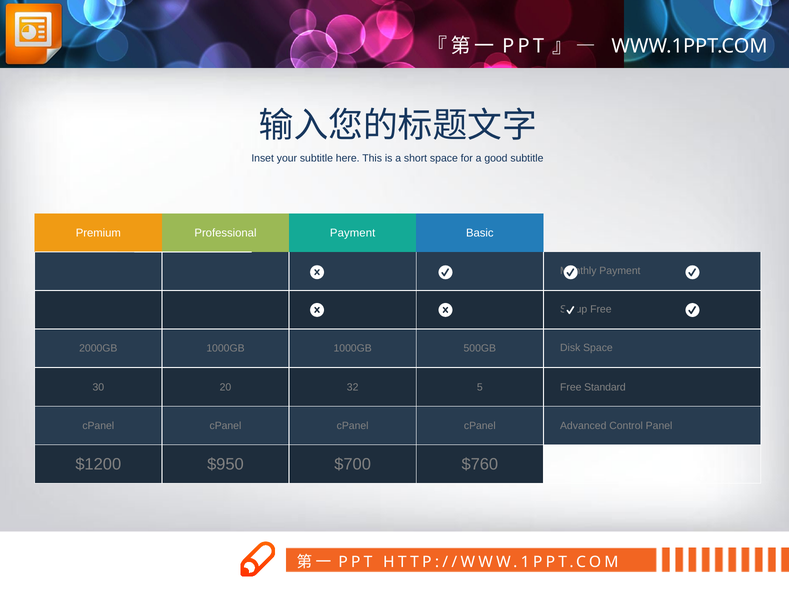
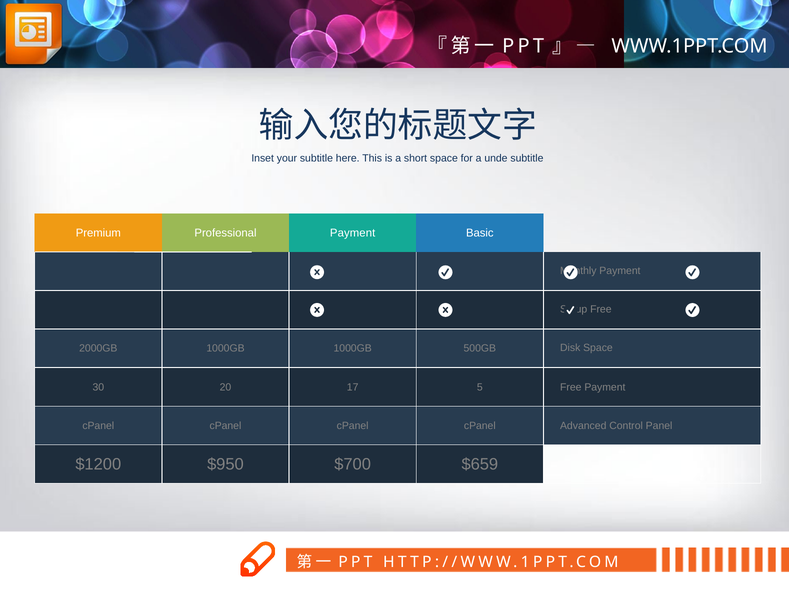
good: good -> unde
32: 32 -> 17
Free Standard: Standard -> Payment
$760: $760 -> $659
